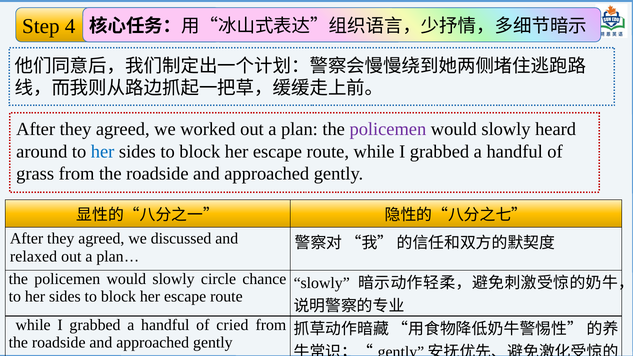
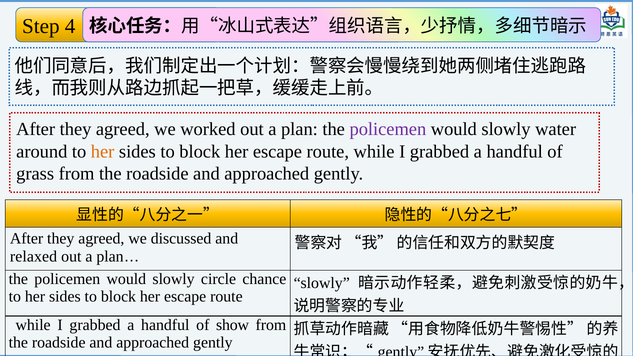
heard: heard -> water
her at (103, 152) colour: blue -> orange
cried: cried -> show
